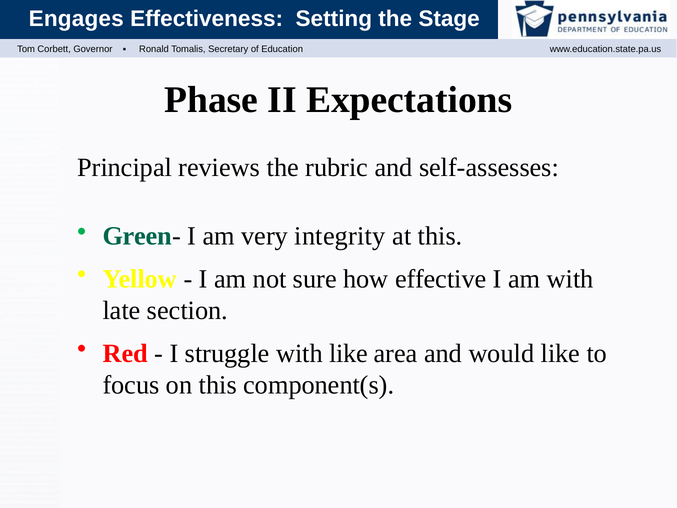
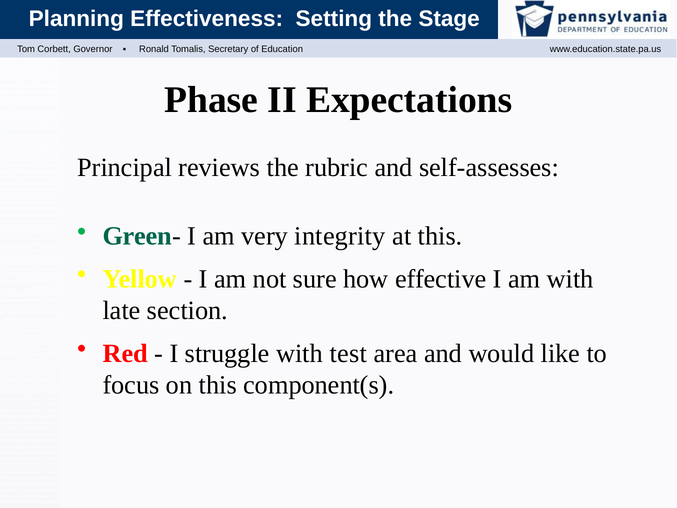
Engages: Engages -> Planning
with like: like -> test
